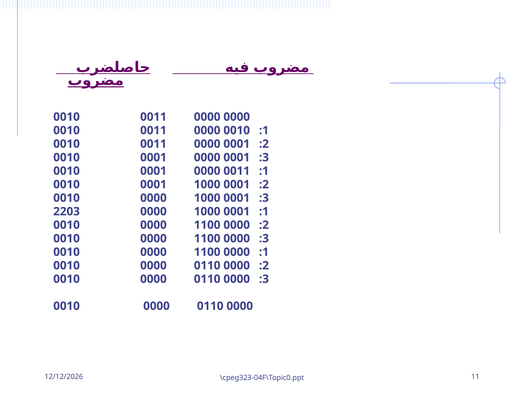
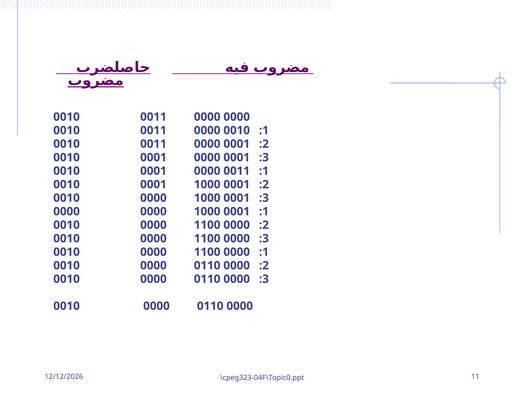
2203 at (67, 211): 2203 -> 0000
